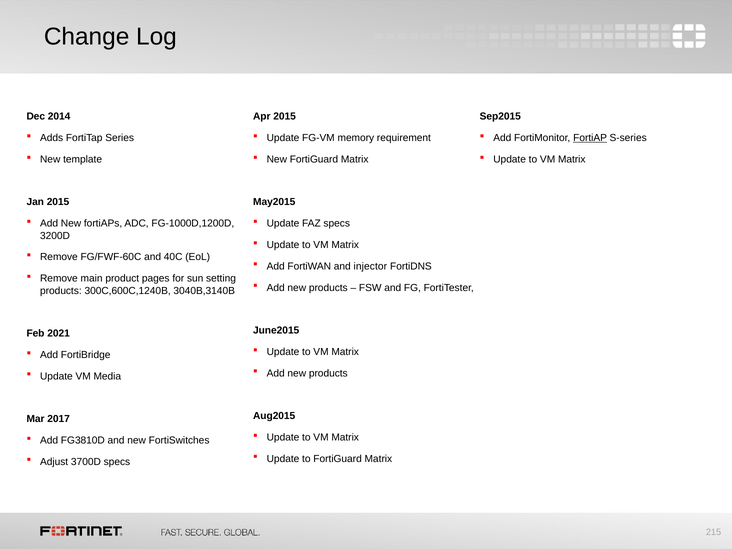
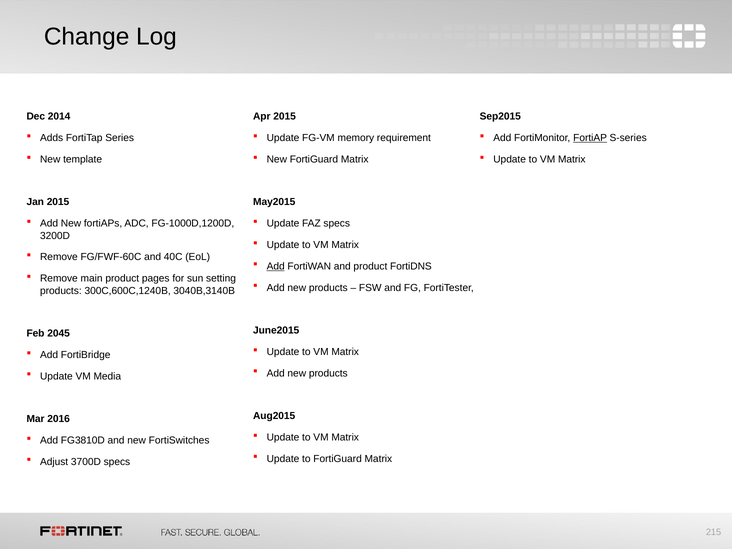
Add at (276, 266) underline: none -> present
and injector: injector -> product
2021: 2021 -> 2045
2017: 2017 -> 2016
